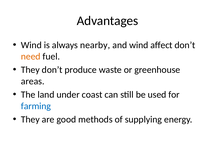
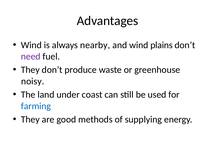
affect: affect -> plains
need colour: orange -> purple
areas: areas -> noisy
